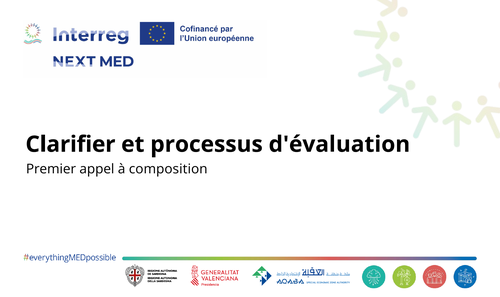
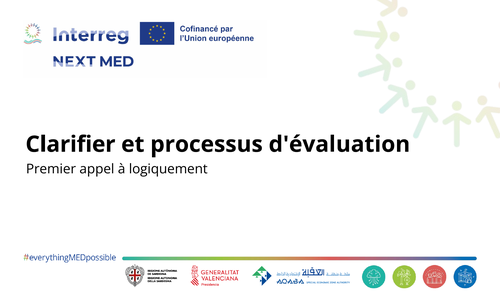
composition: composition -> logiquement
